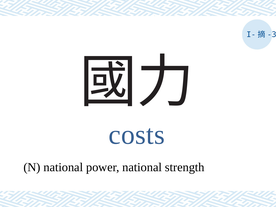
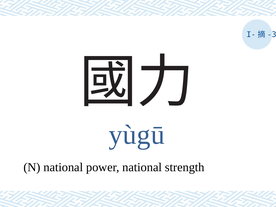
costs: costs -> yùgū
